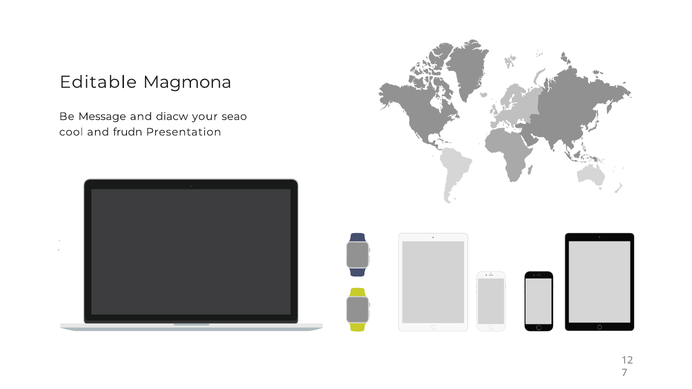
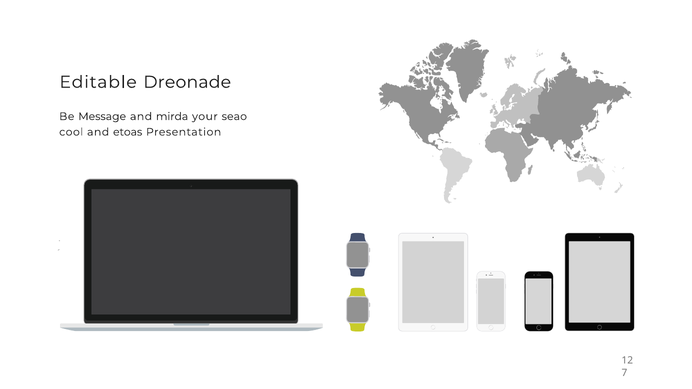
Magmona: Magmona -> Dreonade
diacw: diacw -> mirda
frudn: frudn -> etoas
